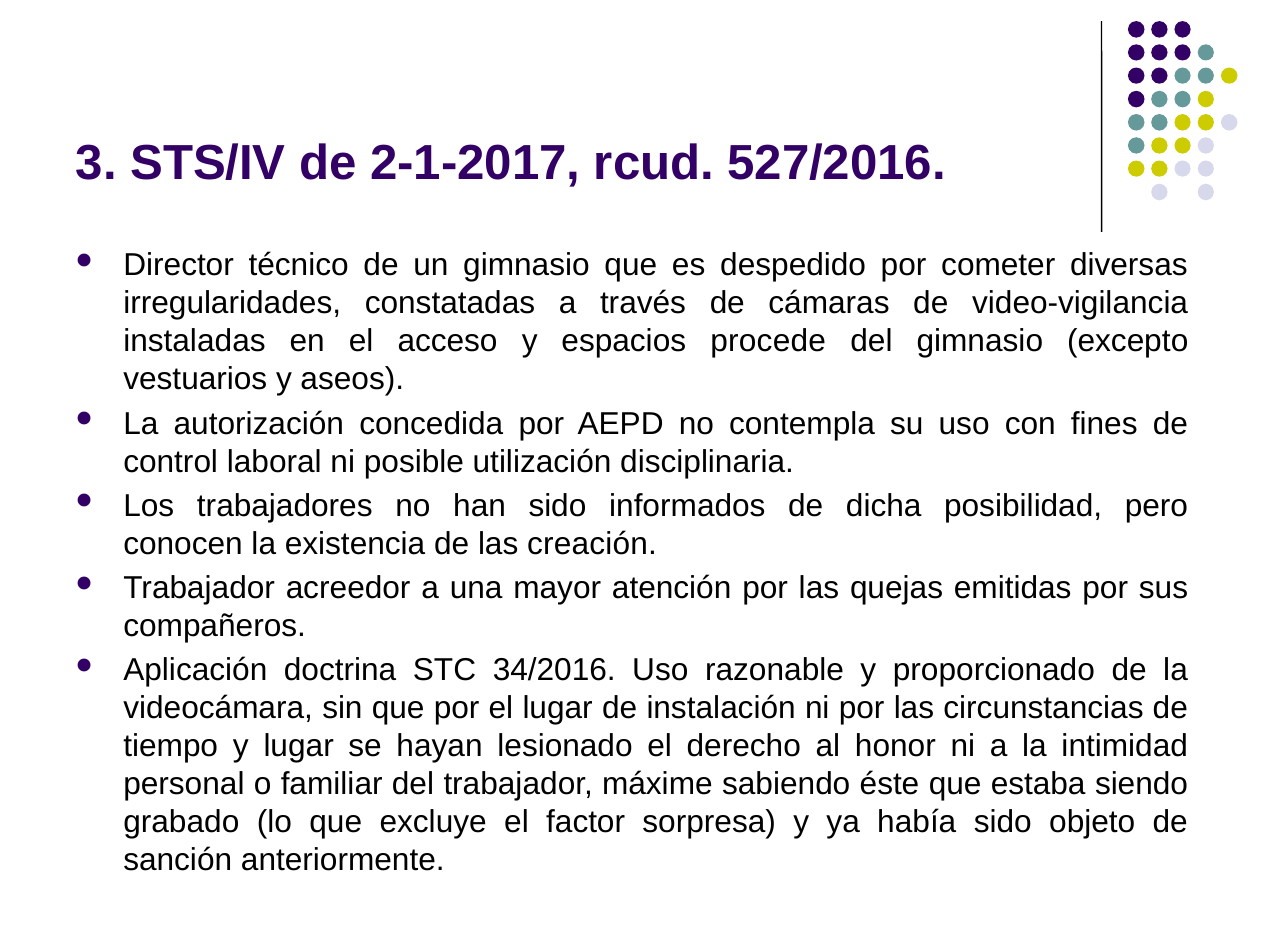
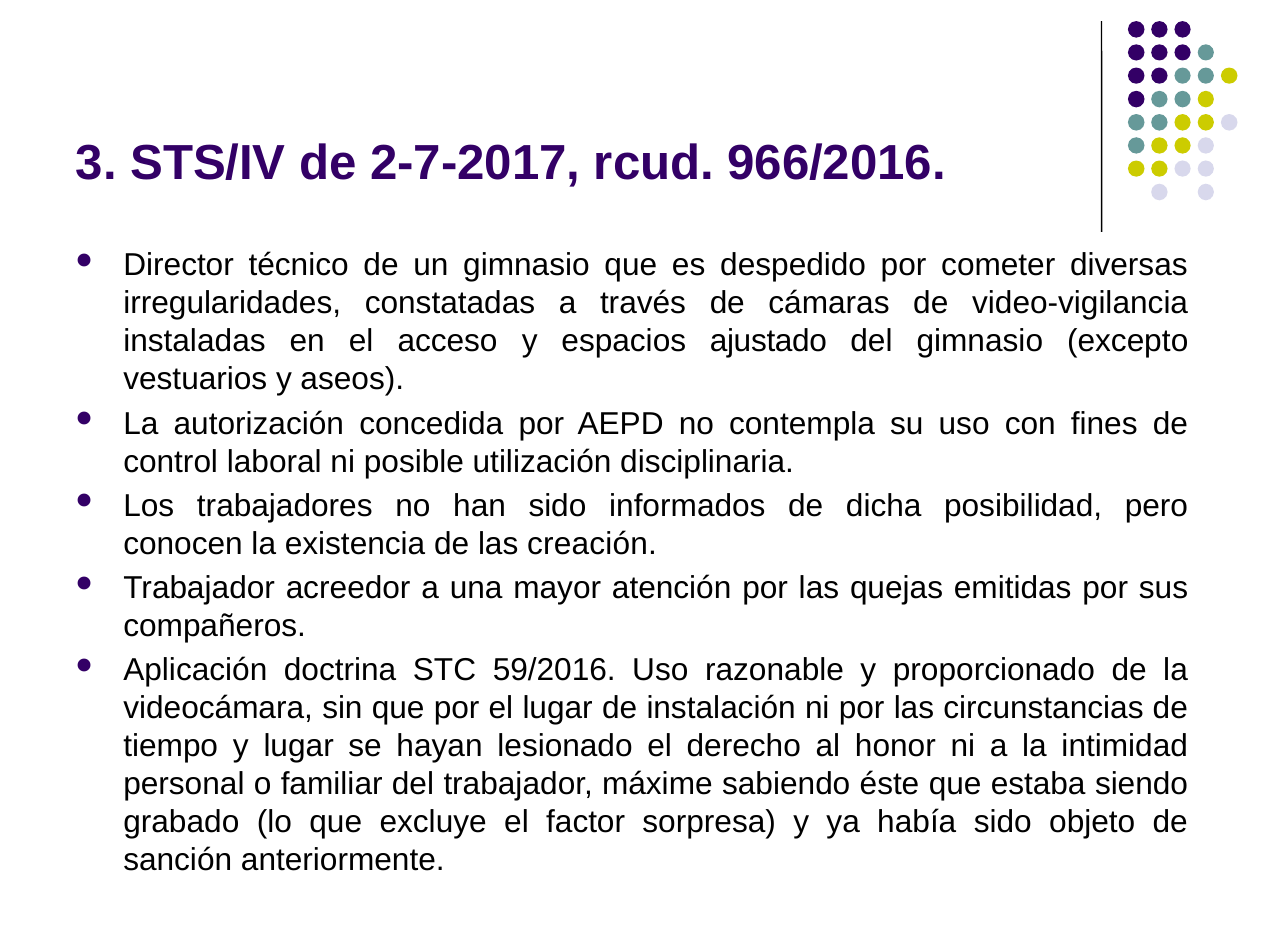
2-1-2017: 2-1-2017 -> 2-7-2017
527/2016: 527/2016 -> 966/2016
procede: procede -> ajustado
34/2016: 34/2016 -> 59/2016
